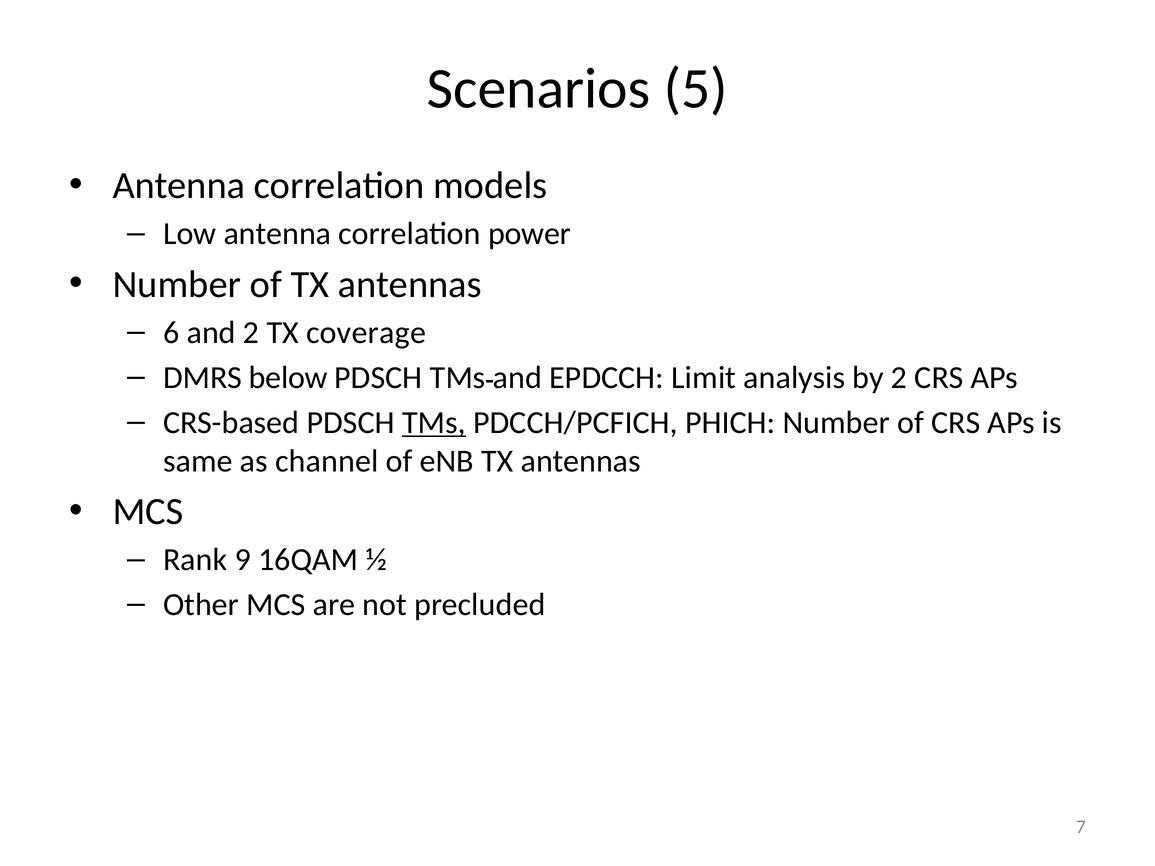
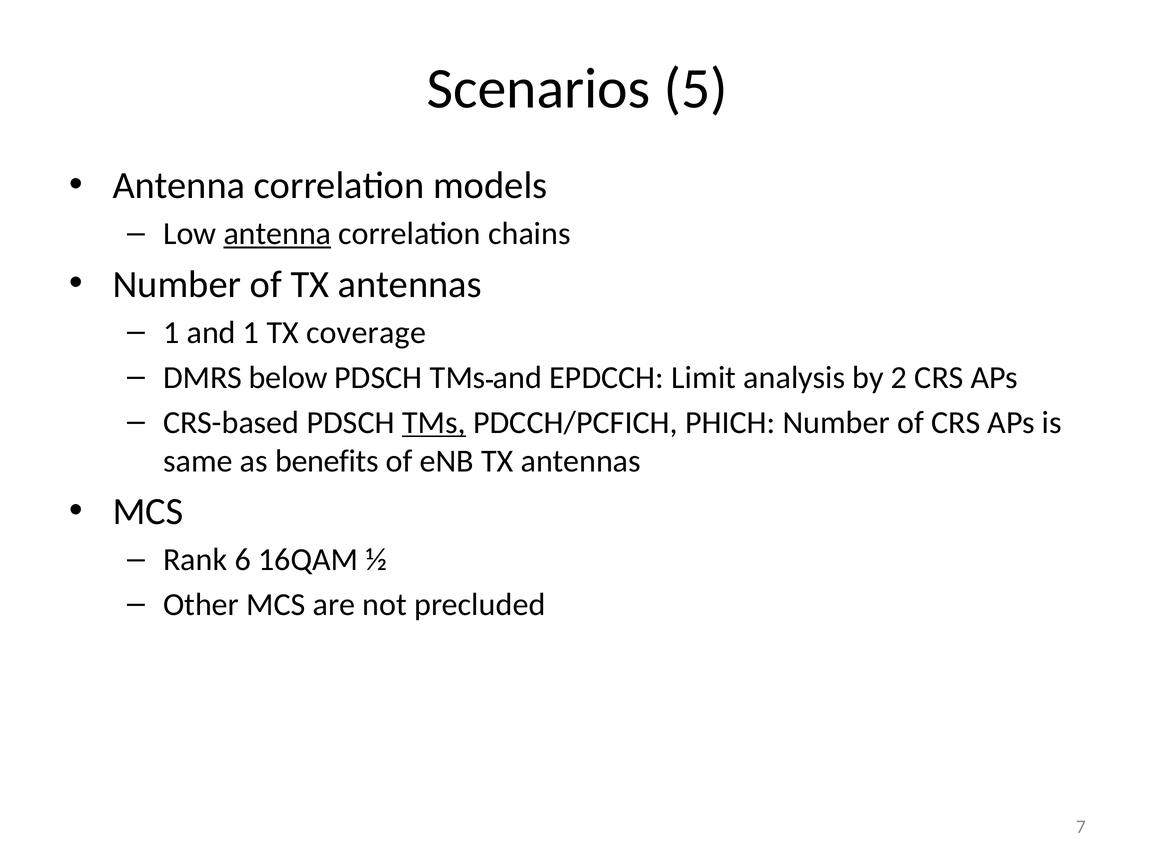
antenna at (277, 234) underline: none -> present
power: power -> chains
6 at (171, 333): 6 -> 1
and 2: 2 -> 1
channel: channel -> benefits
9: 9 -> 6
